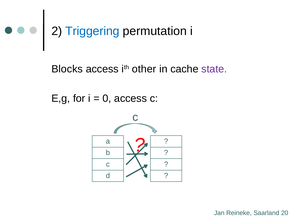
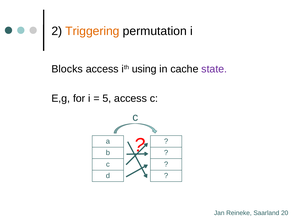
Triggering colour: blue -> orange
other: other -> using
0: 0 -> 5
